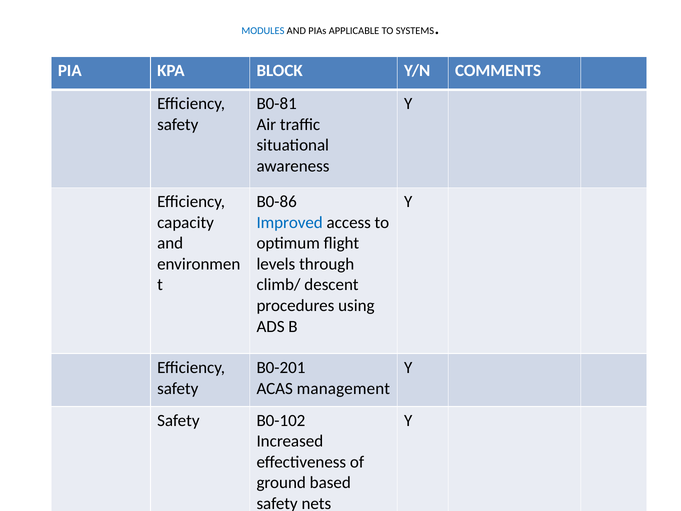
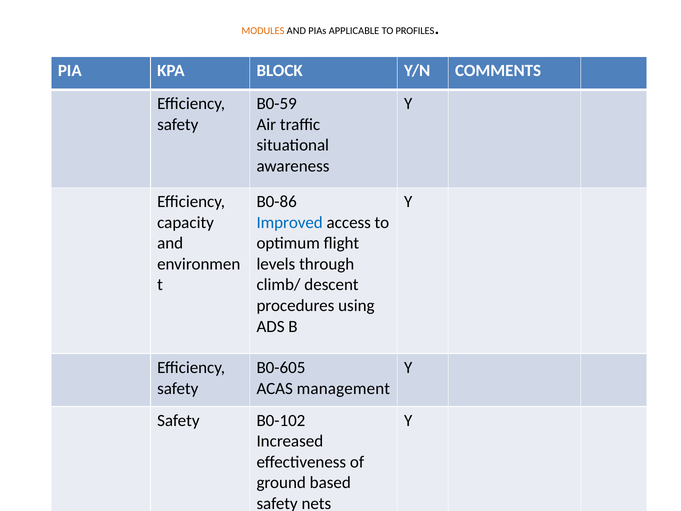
MODULES colour: blue -> orange
SYSTEMS: SYSTEMS -> PROFILES
B0-81: B0-81 -> B0-59
B0-201: B0-201 -> B0-605
